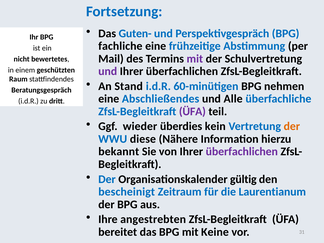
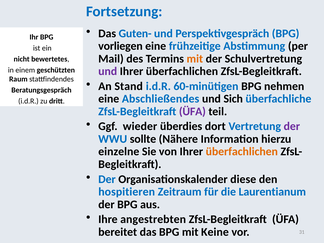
fachliche: fachliche -> vorliegen
mit at (195, 59) colour: purple -> orange
Alle: Alle -> Sich
kein: kein -> dort
der at (292, 126) colour: orange -> purple
diese: diese -> sollte
bekannt: bekannt -> einzelne
überfachlichen at (242, 152) colour: purple -> orange
gültig: gültig -> diese
bescheinigt: bescheinigt -> hospitieren
